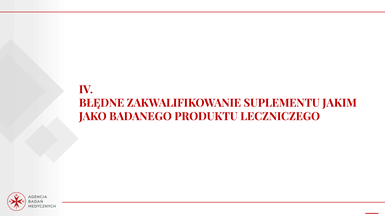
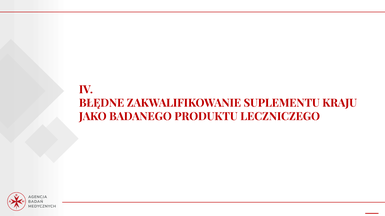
JAKIM: JAKIM -> KRAJU
